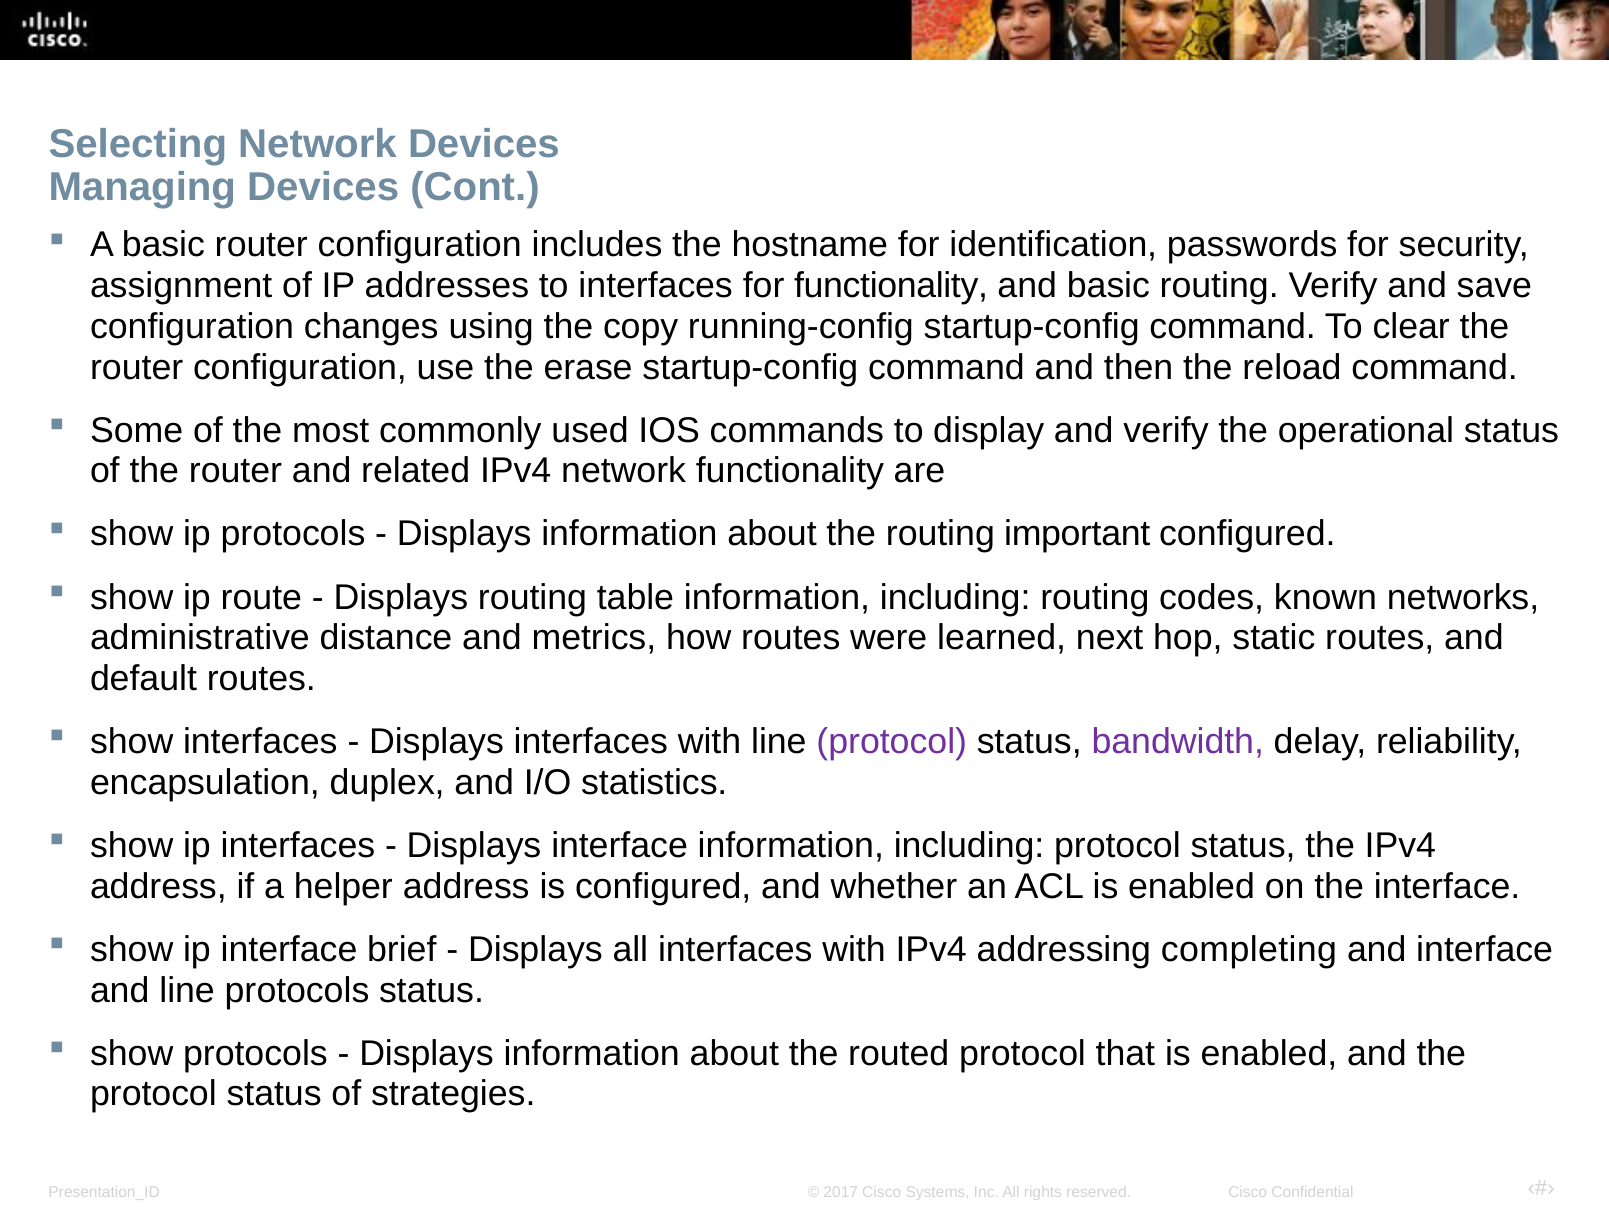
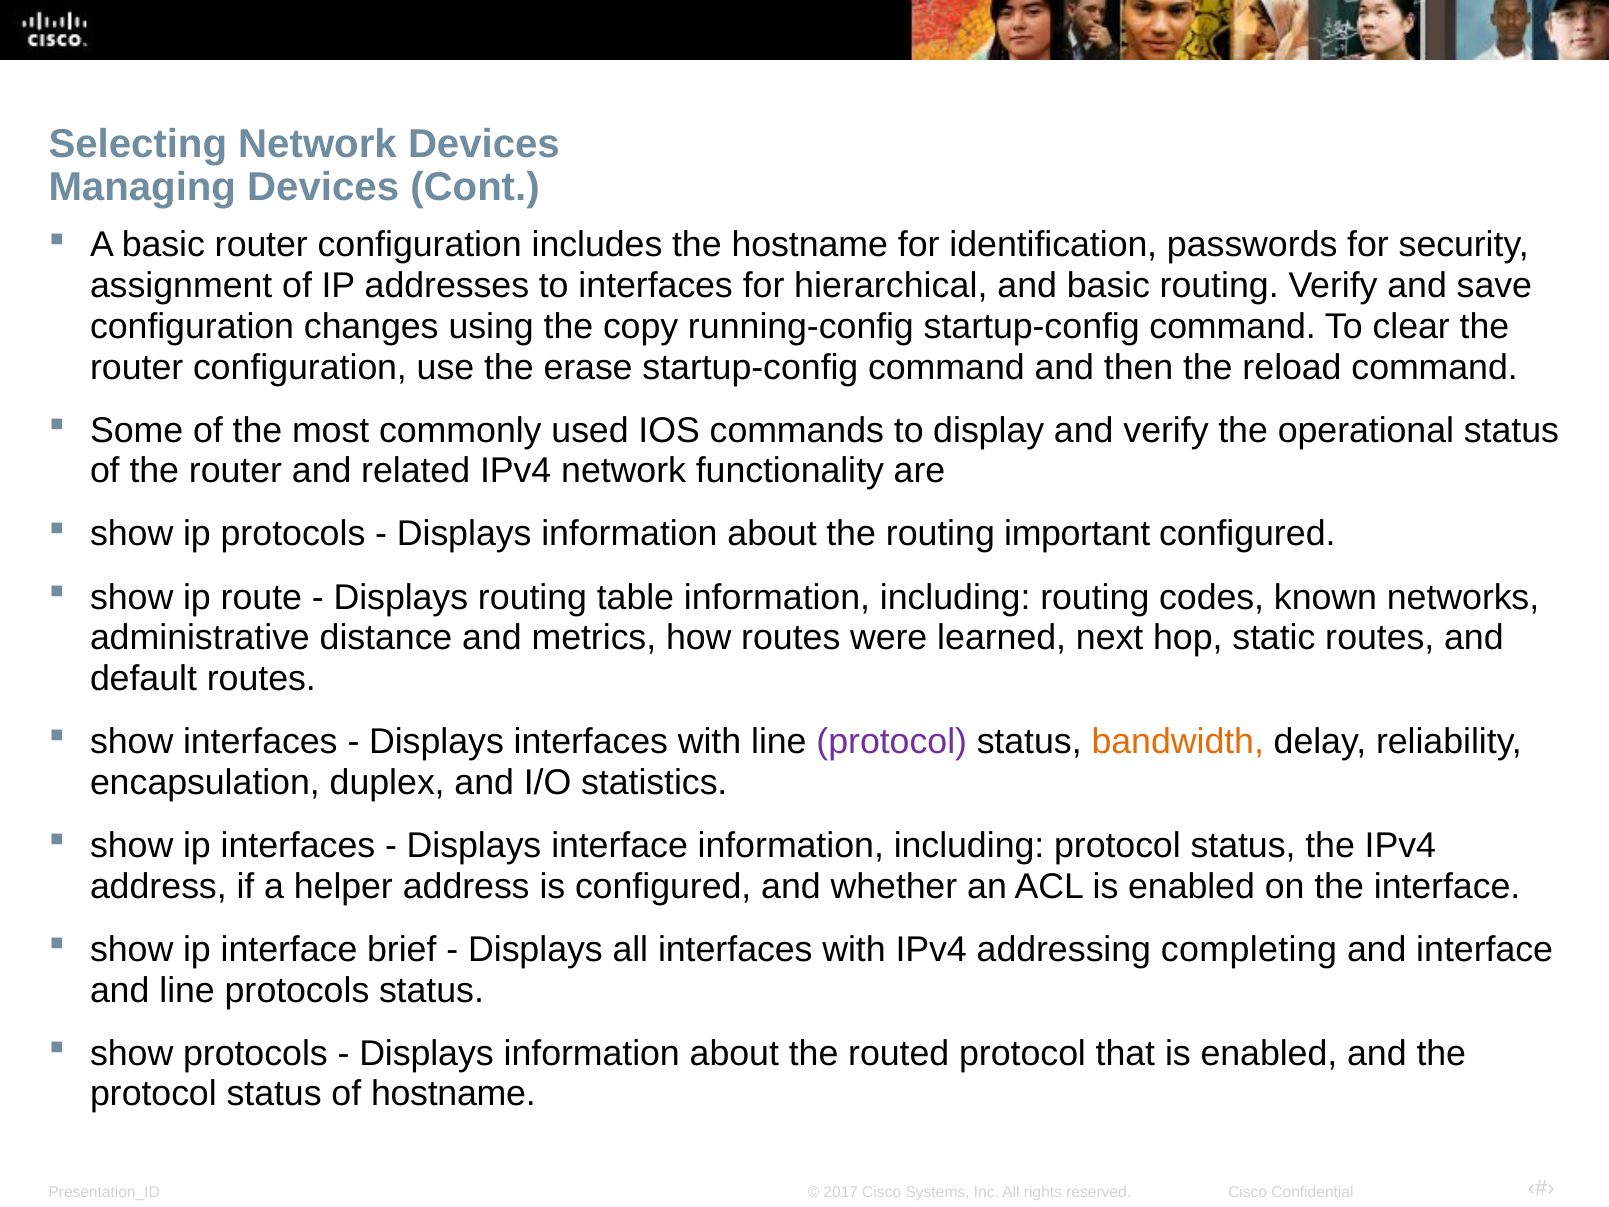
for functionality: functionality -> hierarchical
bandwidth colour: purple -> orange
of strategies: strategies -> hostname
